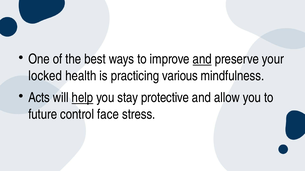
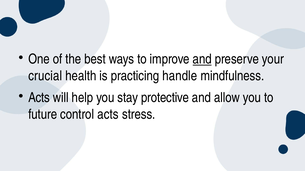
locked: locked -> crucial
various: various -> handle
help underline: present -> none
control face: face -> acts
